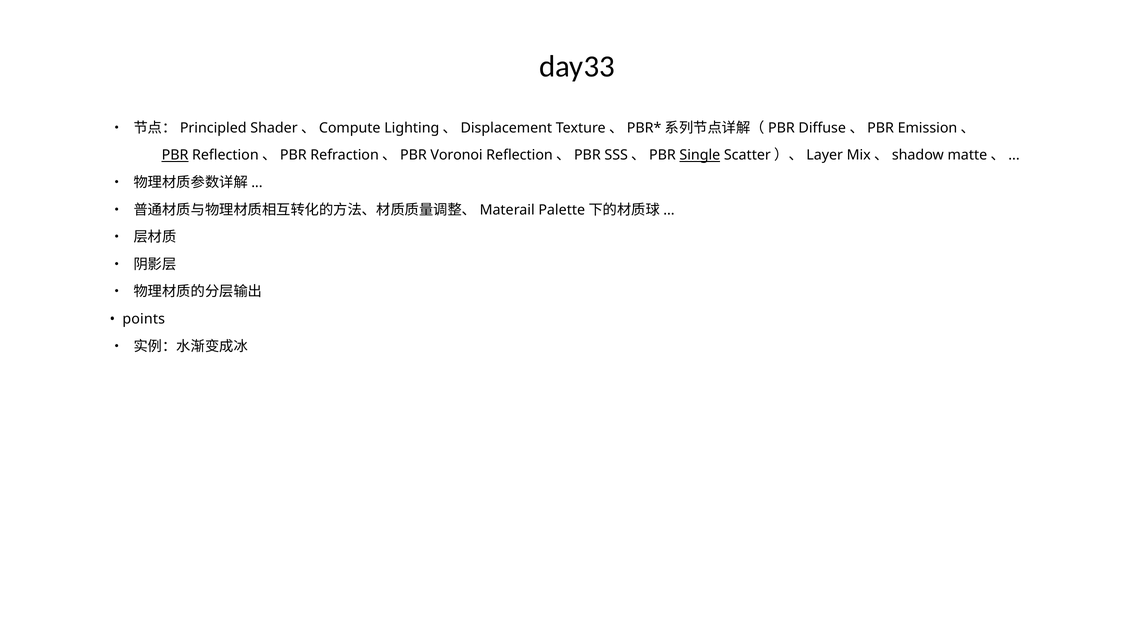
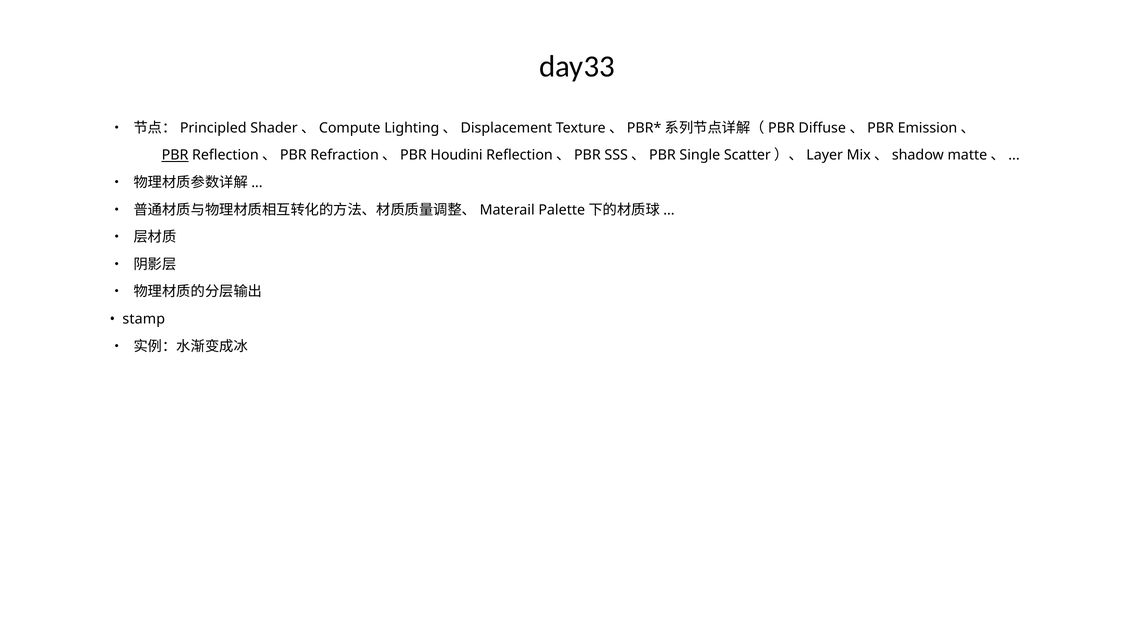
Voronoi: Voronoi -> Houdini
Single underline: present -> none
points: points -> stamp
